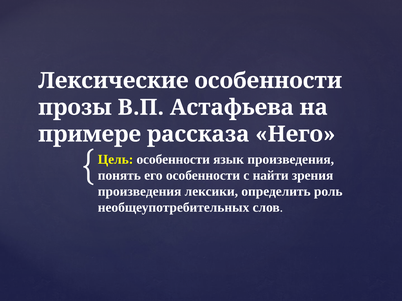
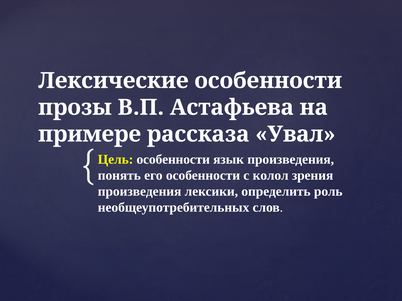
Него: Него -> Увал
найти: найти -> колол
